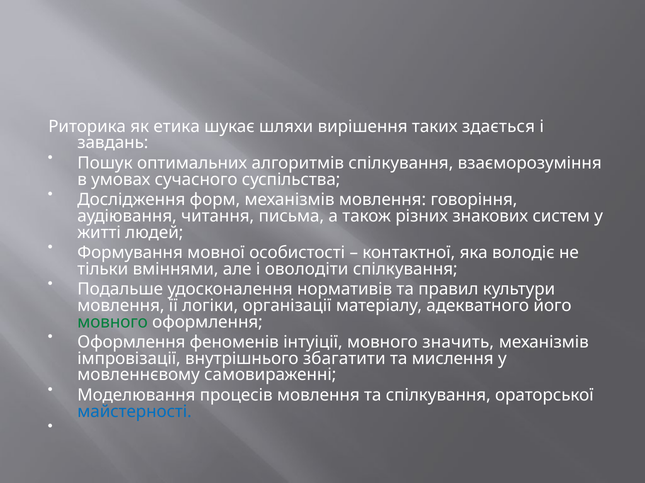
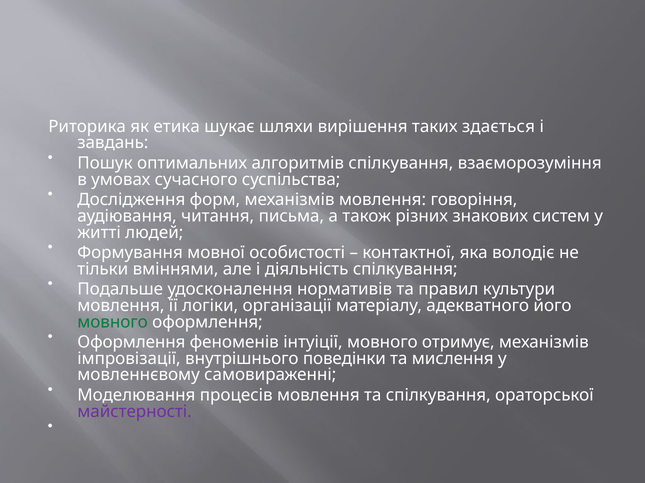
оволодіти: оволодіти -> діяльність
значить: значить -> отримує
збагатити: збагатити -> поведінки
майстерності colour: blue -> purple
